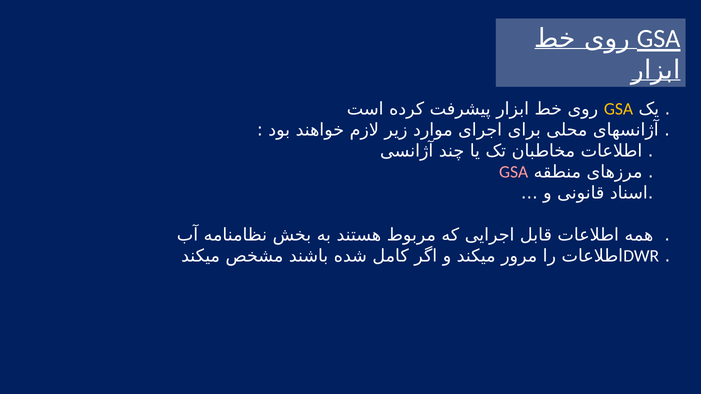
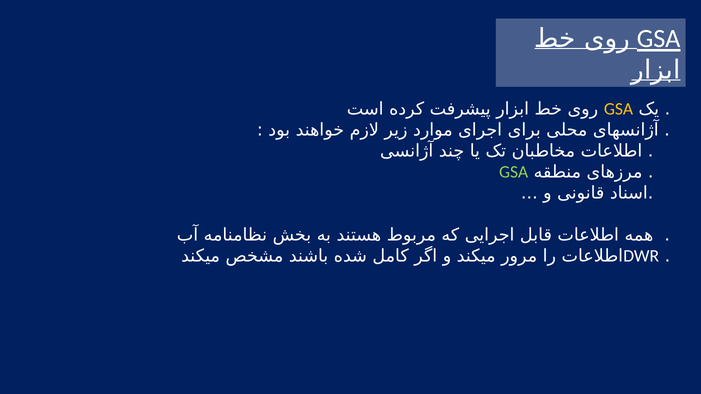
GSA at (514, 172) colour: pink -> light green
